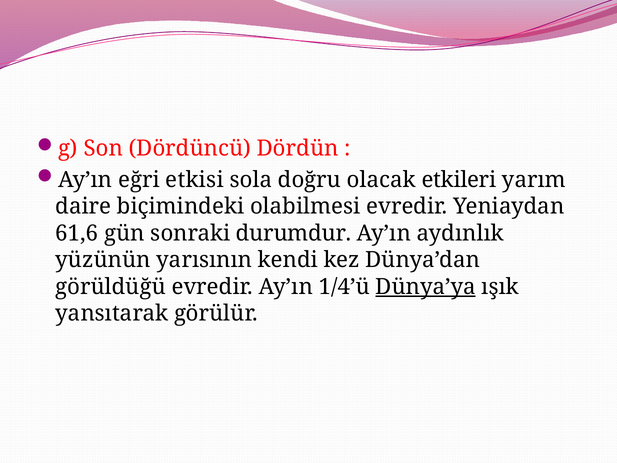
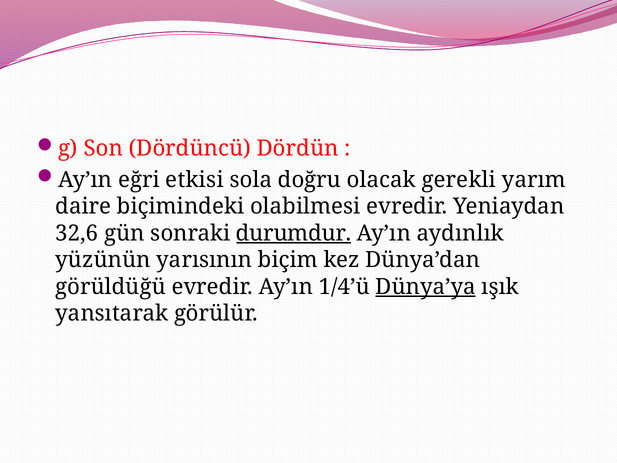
etkileri: etkileri -> gerekli
61,6: 61,6 -> 32,6
durumdur underline: none -> present
kendi: kendi -> biçim
